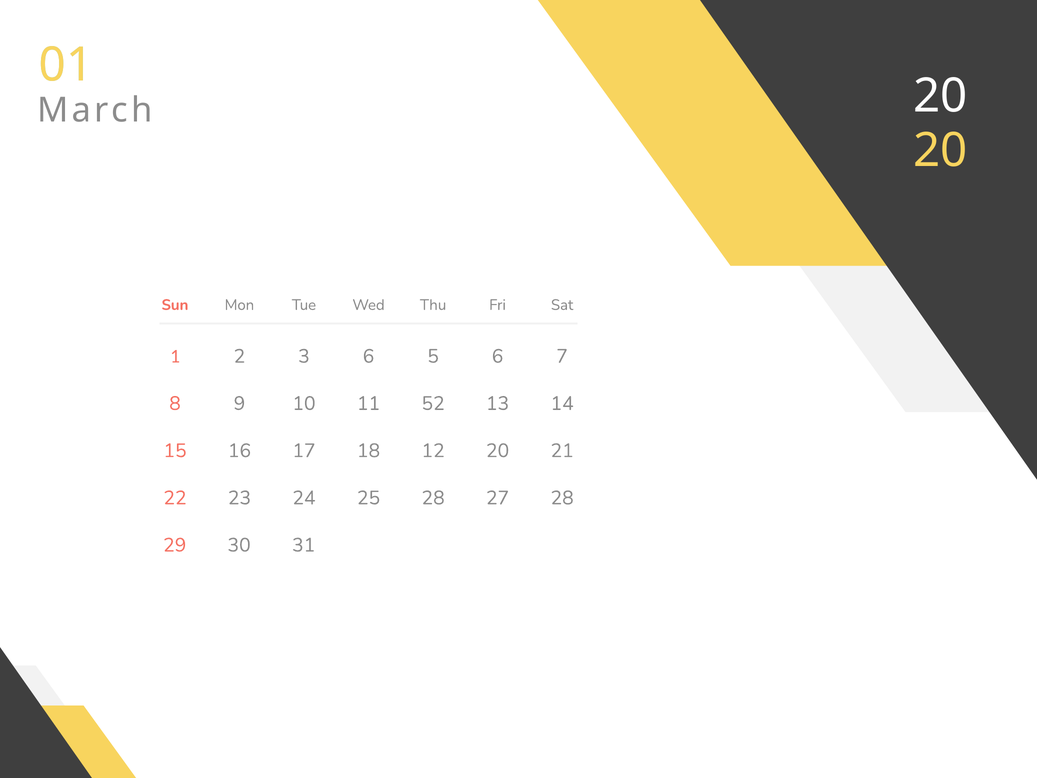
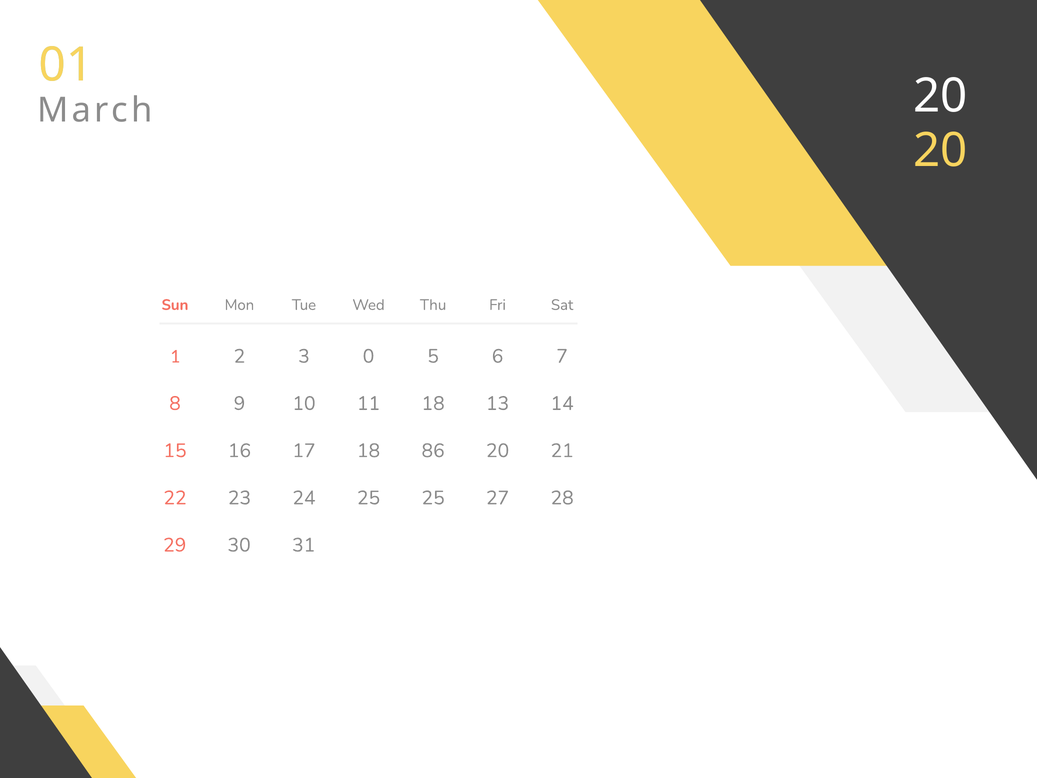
3 6: 6 -> 0
11 52: 52 -> 18
12: 12 -> 86
25 28: 28 -> 25
